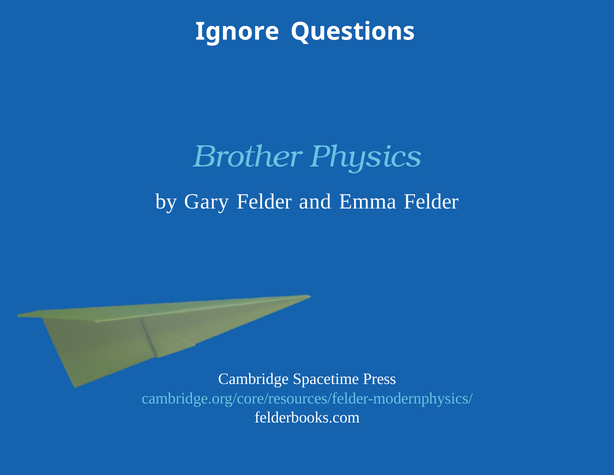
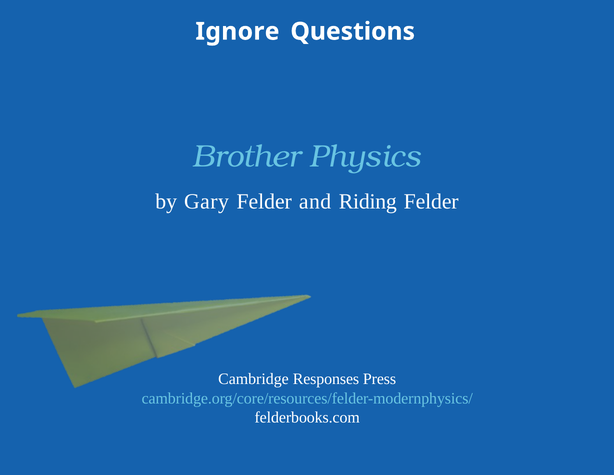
Emma: Emma -> Riding
Spacetime: Spacetime -> Responses
